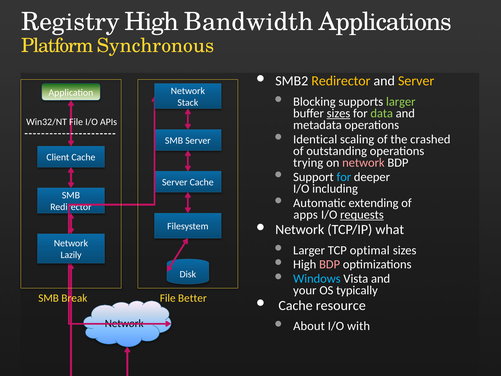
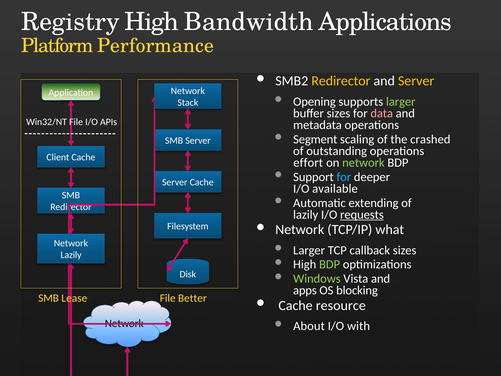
Synchronous: Synchronous -> Performance
Blocking: Blocking -> Opening
sizes at (338, 113) underline: present -> none
data colour: light green -> pink
Identical: Identical -> Segment
trying: trying -> effort
network at (363, 163) colour: pink -> light green
including: including -> available
apps at (306, 214): apps -> lazily
optimal: optimal -> callback
BDP at (330, 264) colour: pink -> light green
Windows colour: light blue -> light green
your: your -> apps
typically: typically -> blocking
Break: Break -> Lease
